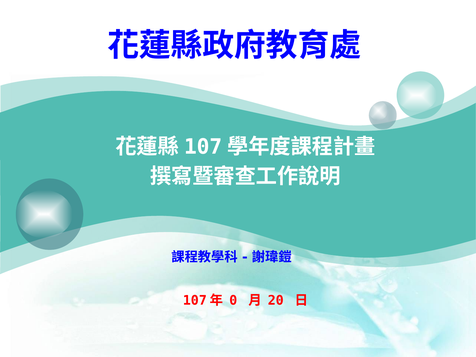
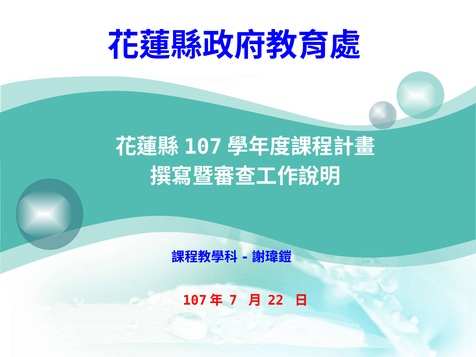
0: 0 -> 7
20: 20 -> 22
